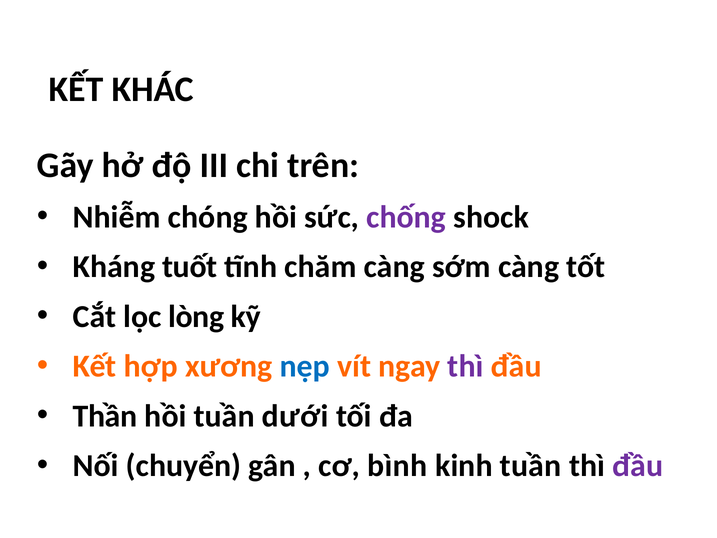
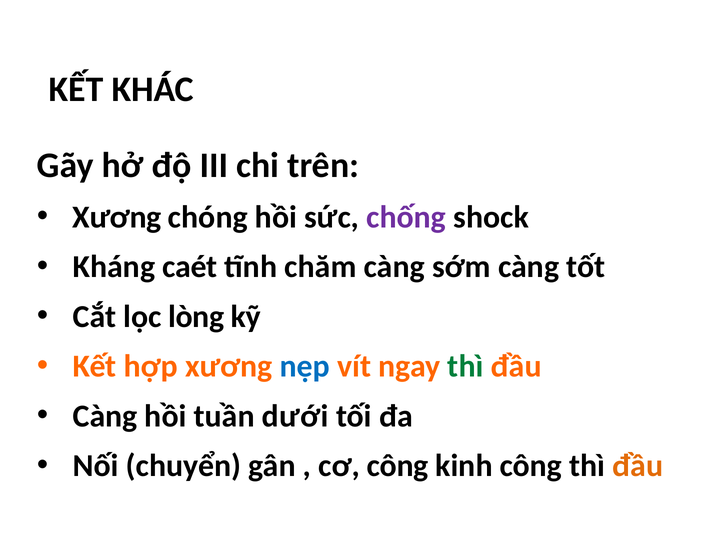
Nhiễm at (117, 217): Nhiễm -> Xương
tuốt: tuốt -> caét
thì at (465, 366) colour: purple -> green
Thần at (105, 416): Thần -> Càng
cơ bình: bình -> công
kinh tuần: tuần -> công
đầu at (638, 466) colour: purple -> orange
